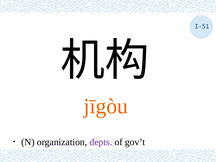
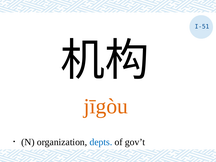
depts colour: purple -> blue
